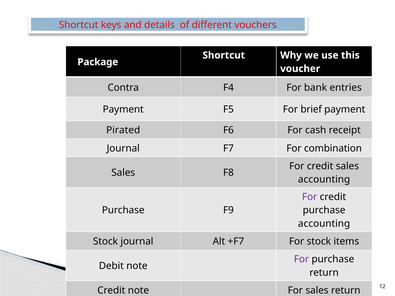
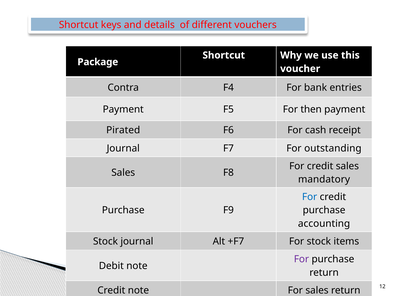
brief: brief -> then
combination: combination -> outstanding
accounting at (324, 180): accounting -> mandatory
For at (310, 197) colour: purple -> blue
